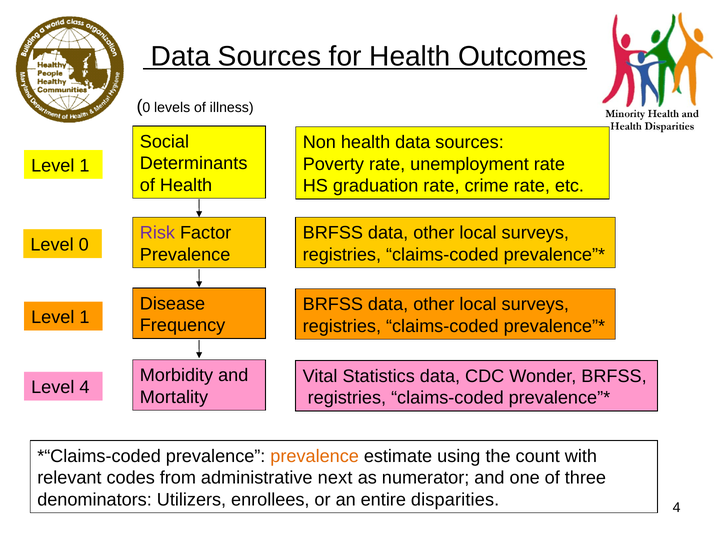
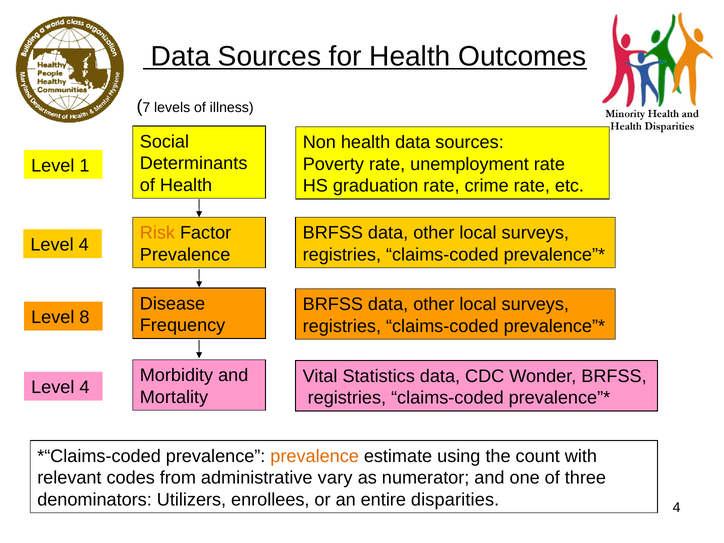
0 at (146, 107): 0 -> 7
Risk colour: purple -> orange
0 at (84, 245): 0 -> 4
1 at (84, 317): 1 -> 8
next: next -> vary
